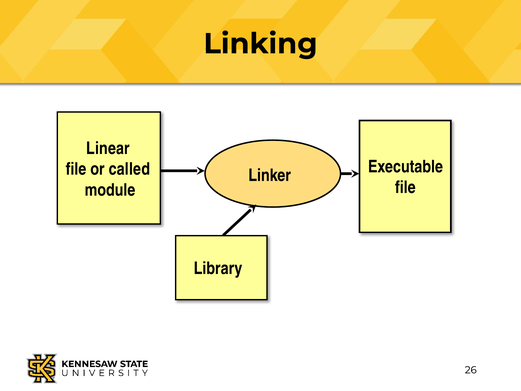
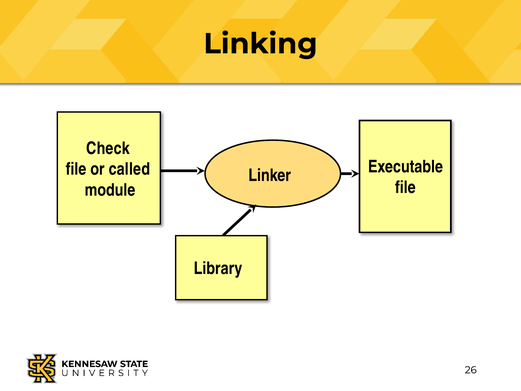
Linear: Linear -> Check
